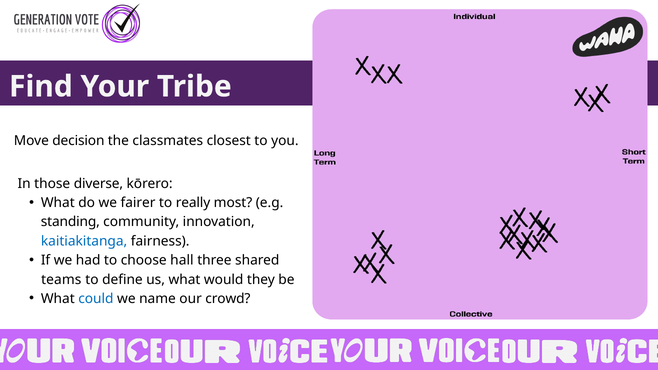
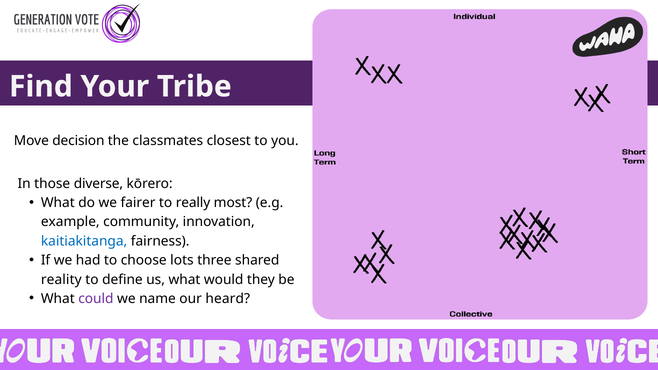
standing: standing -> example
hall: hall -> lots
teams: teams -> reality
could colour: blue -> purple
crowd: crowd -> heard
